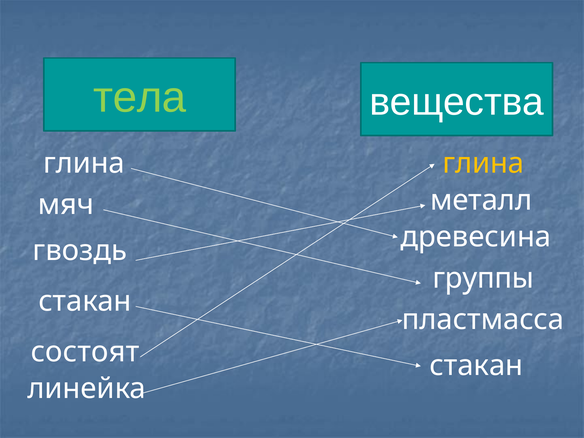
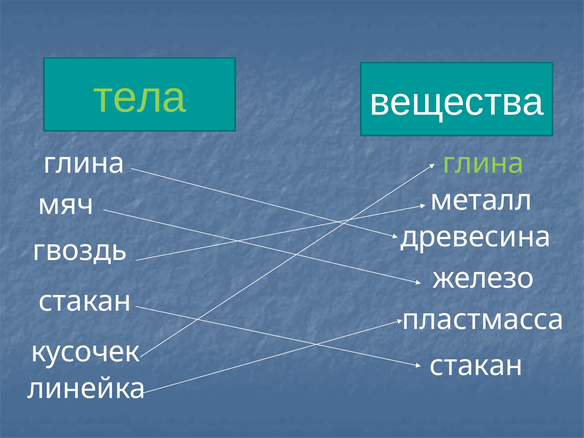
глина at (483, 163) colour: yellow -> light green
группы: группы -> железо
состоят: состоят -> кусочек
